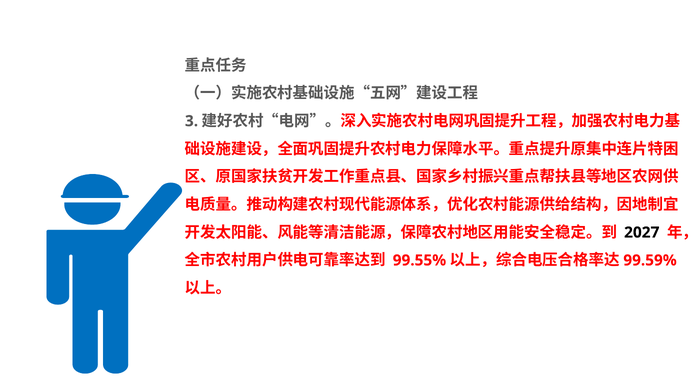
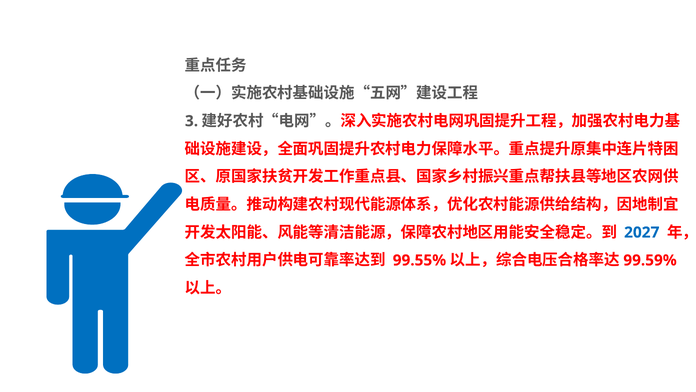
2027 colour: black -> blue
